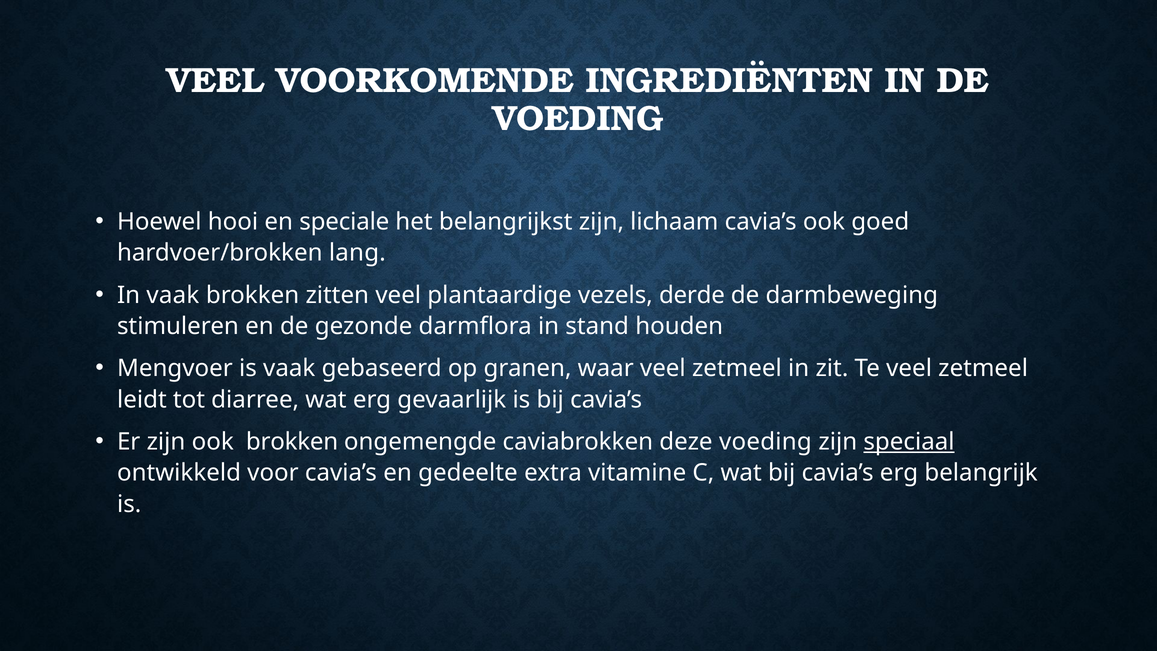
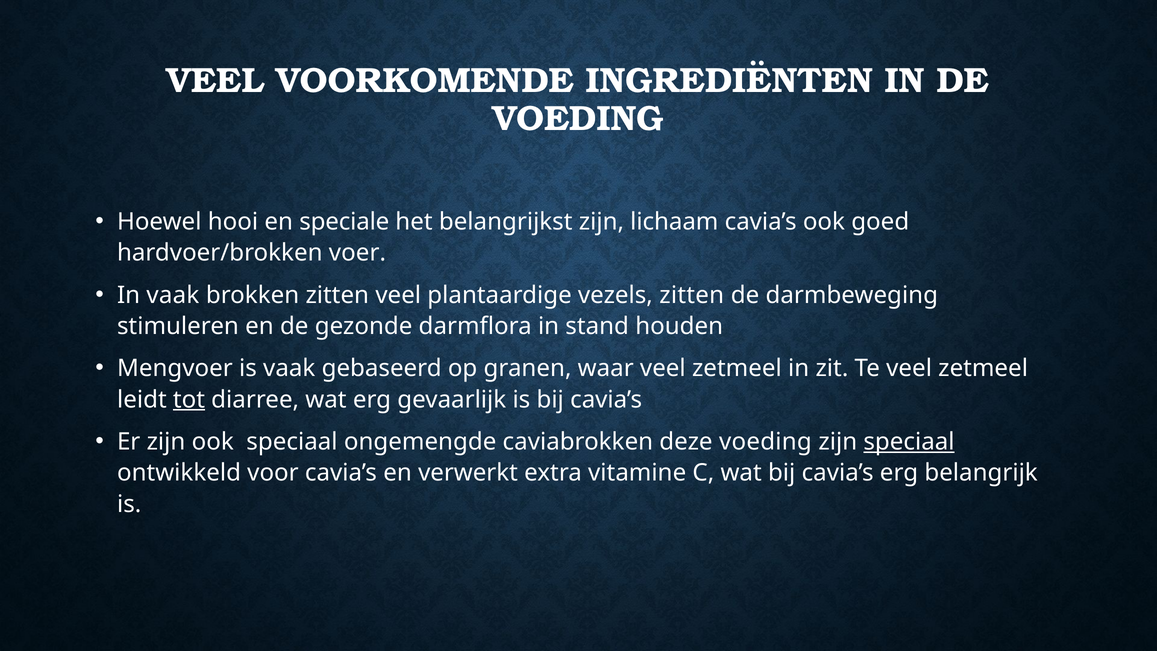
lang: lang -> voer
vezels derde: derde -> zitten
tot underline: none -> present
ook brokken: brokken -> speciaal
gedeelte: gedeelte -> verwerkt
